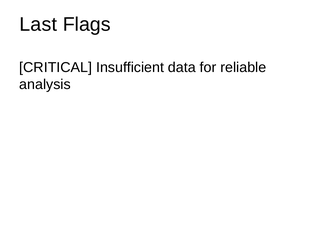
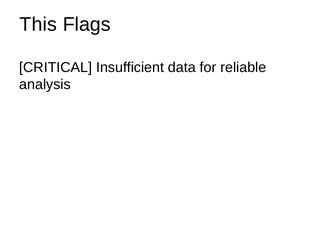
Last: Last -> This
